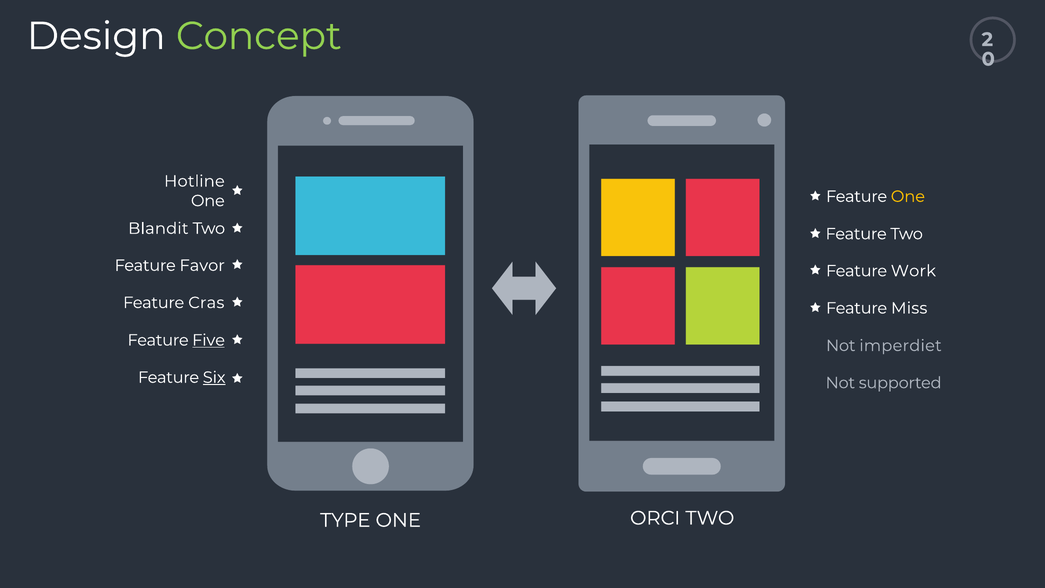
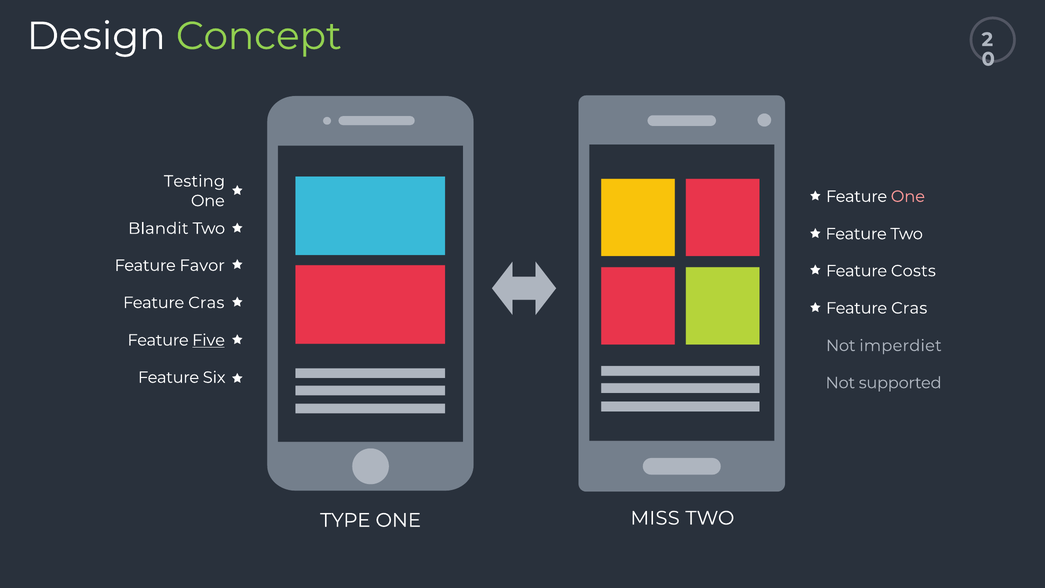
Hotline: Hotline -> Testing
One at (908, 196) colour: yellow -> pink
Work: Work -> Costs
Miss at (909, 308): Miss -> Cras
Six underline: present -> none
ORCI: ORCI -> MISS
